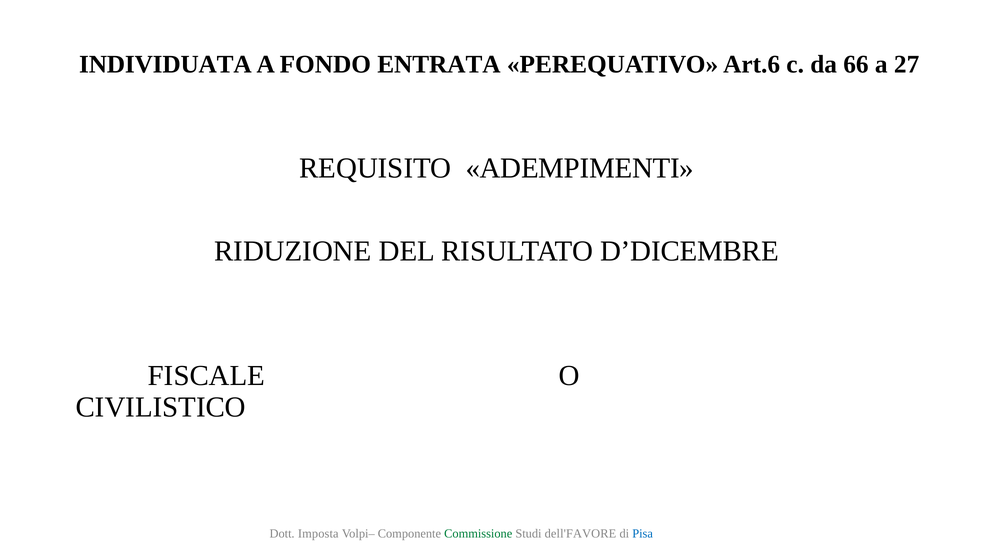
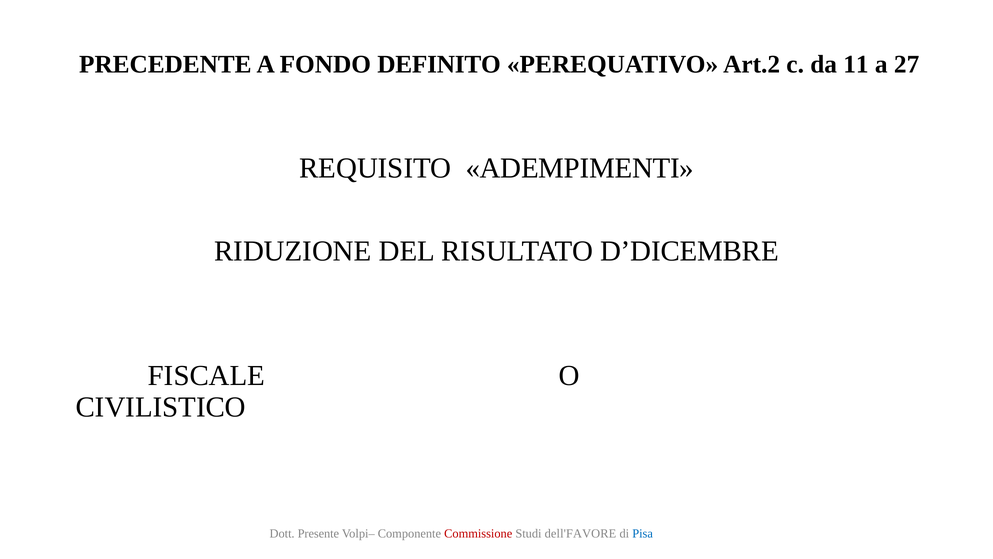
INDIVIDUATA: INDIVIDUATA -> PRECEDENTE
ENTRATA: ENTRATA -> DEFINITO
Art.6: Art.6 -> Art.2
66: 66 -> 11
Imposta: Imposta -> Presente
Commissione colour: green -> red
